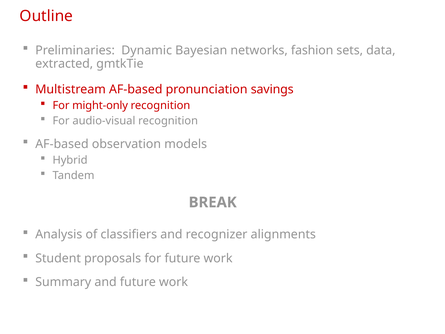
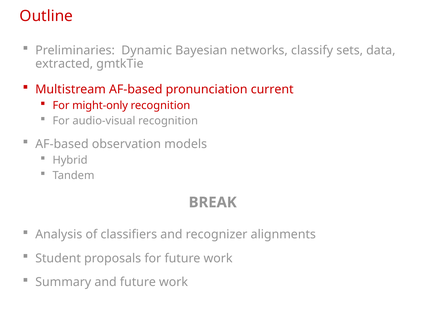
fashion: fashion -> classify
savings: savings -> current
